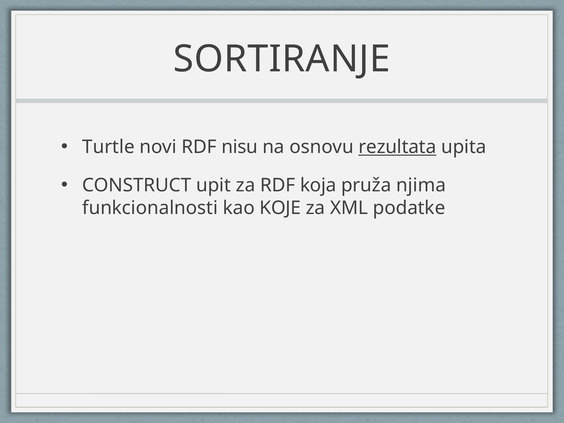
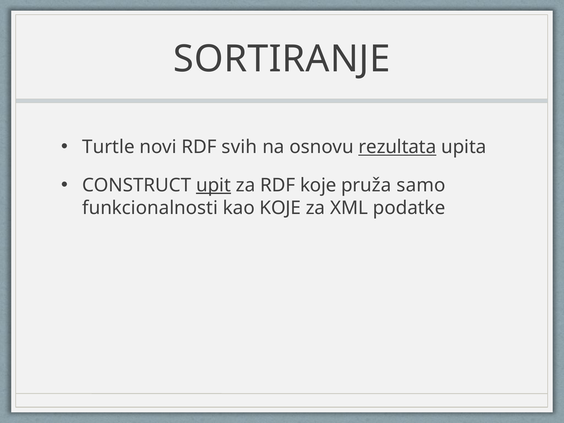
nisu: nisu -> svih
upit underline: none -> present
RDF koja: koja -> koje
njima: njima -> samo
